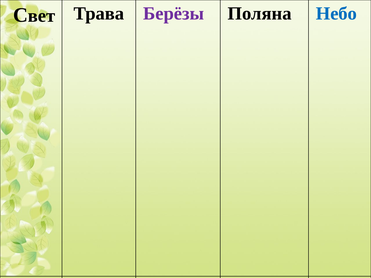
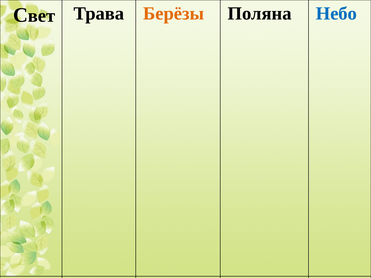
Берёзы colour: purple -> orange
